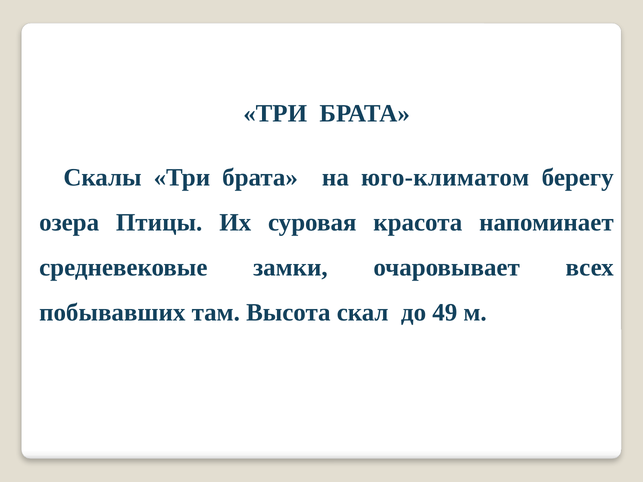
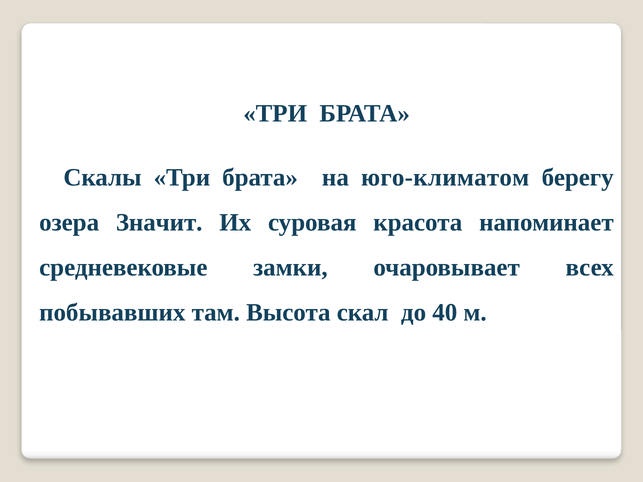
Птицы: Птицы -> Значит
49: 49 -> 40
